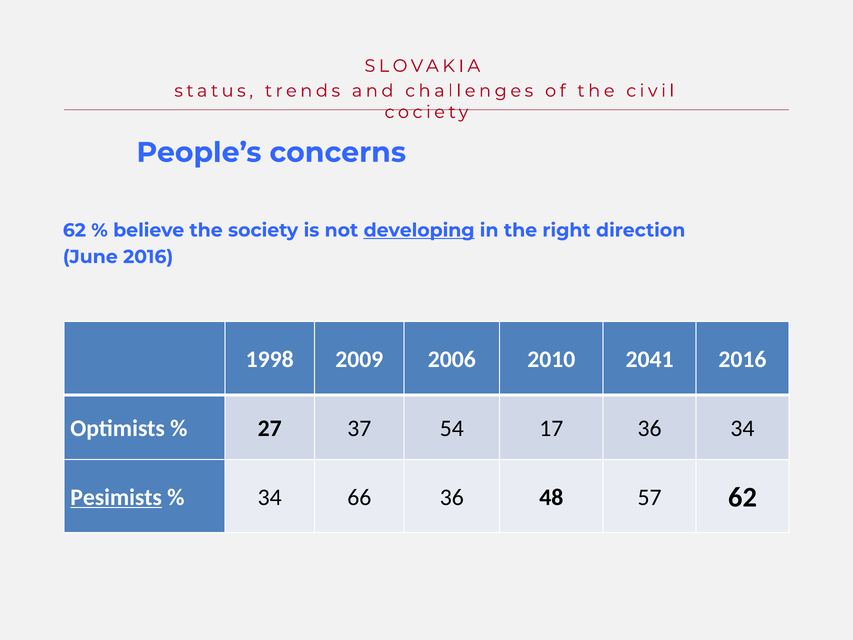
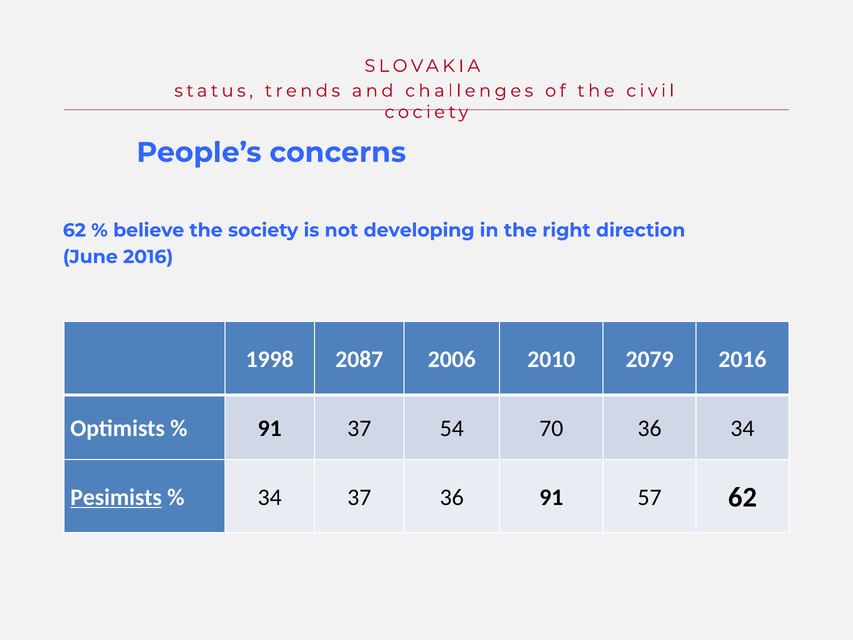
developing underline: present -> none
2009: 2009 -> 2087
2041: 2041 -> 2079
27 at (270, 428): 27 -> 91
17: 17 -> 70
34 66: 66 -> 37
36 48: 48 -> 91
